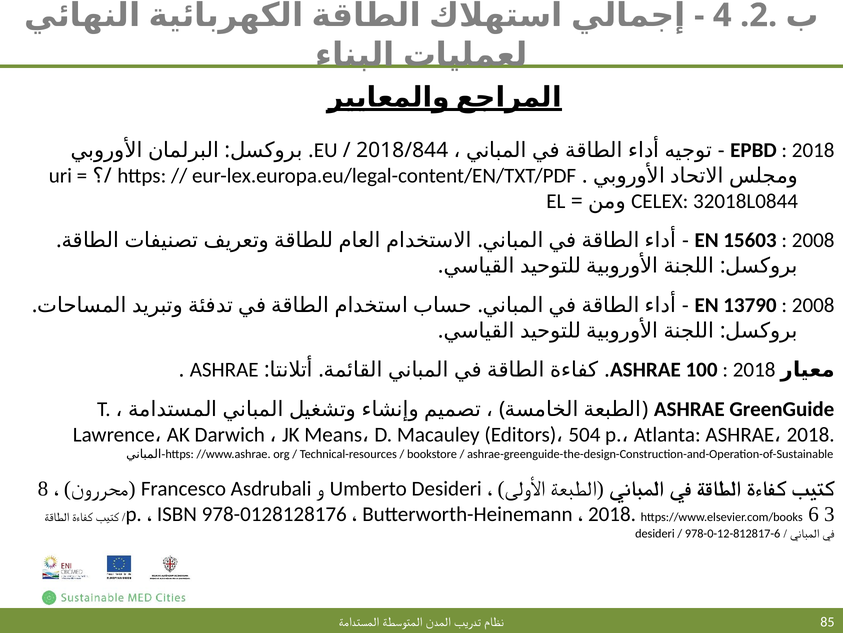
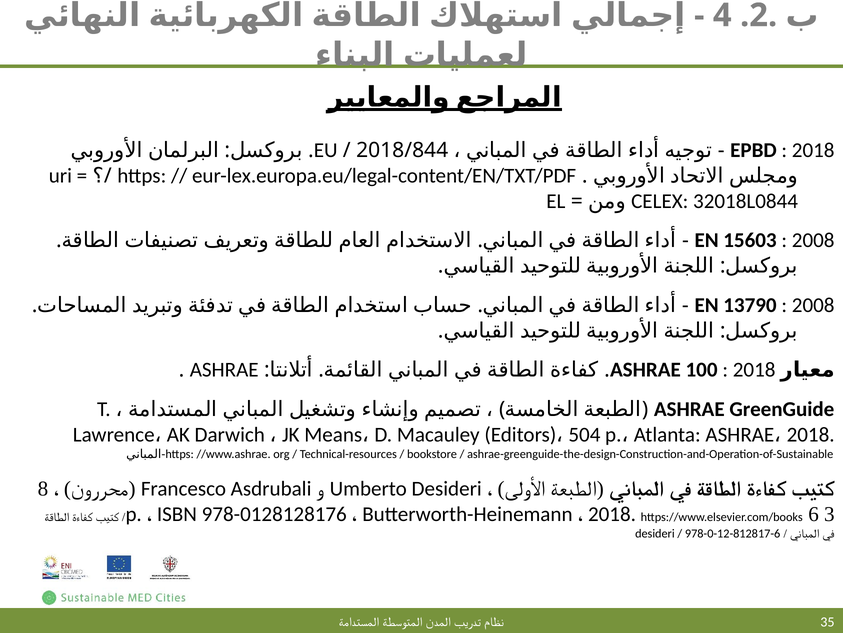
85: 85 -> 35
